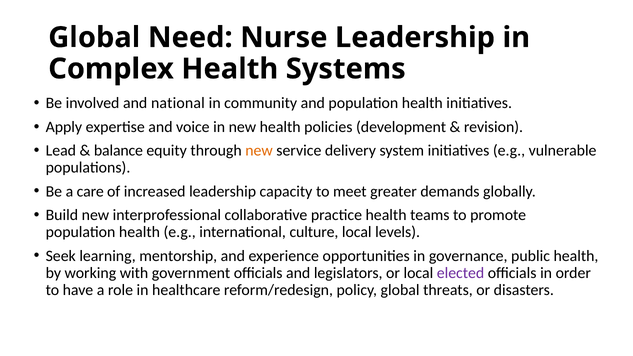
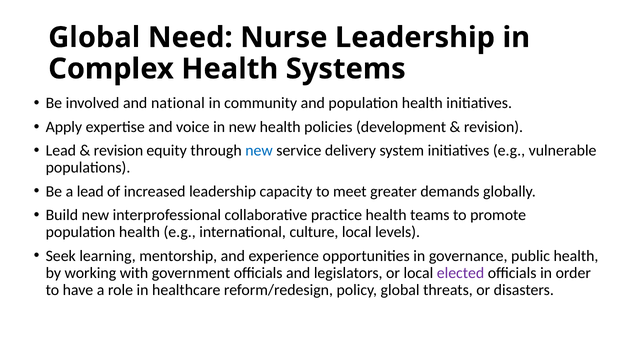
balance at (118, 151): balance -> revision
new at (259, 151) colour: orange -> blue
a care: care -> lead
